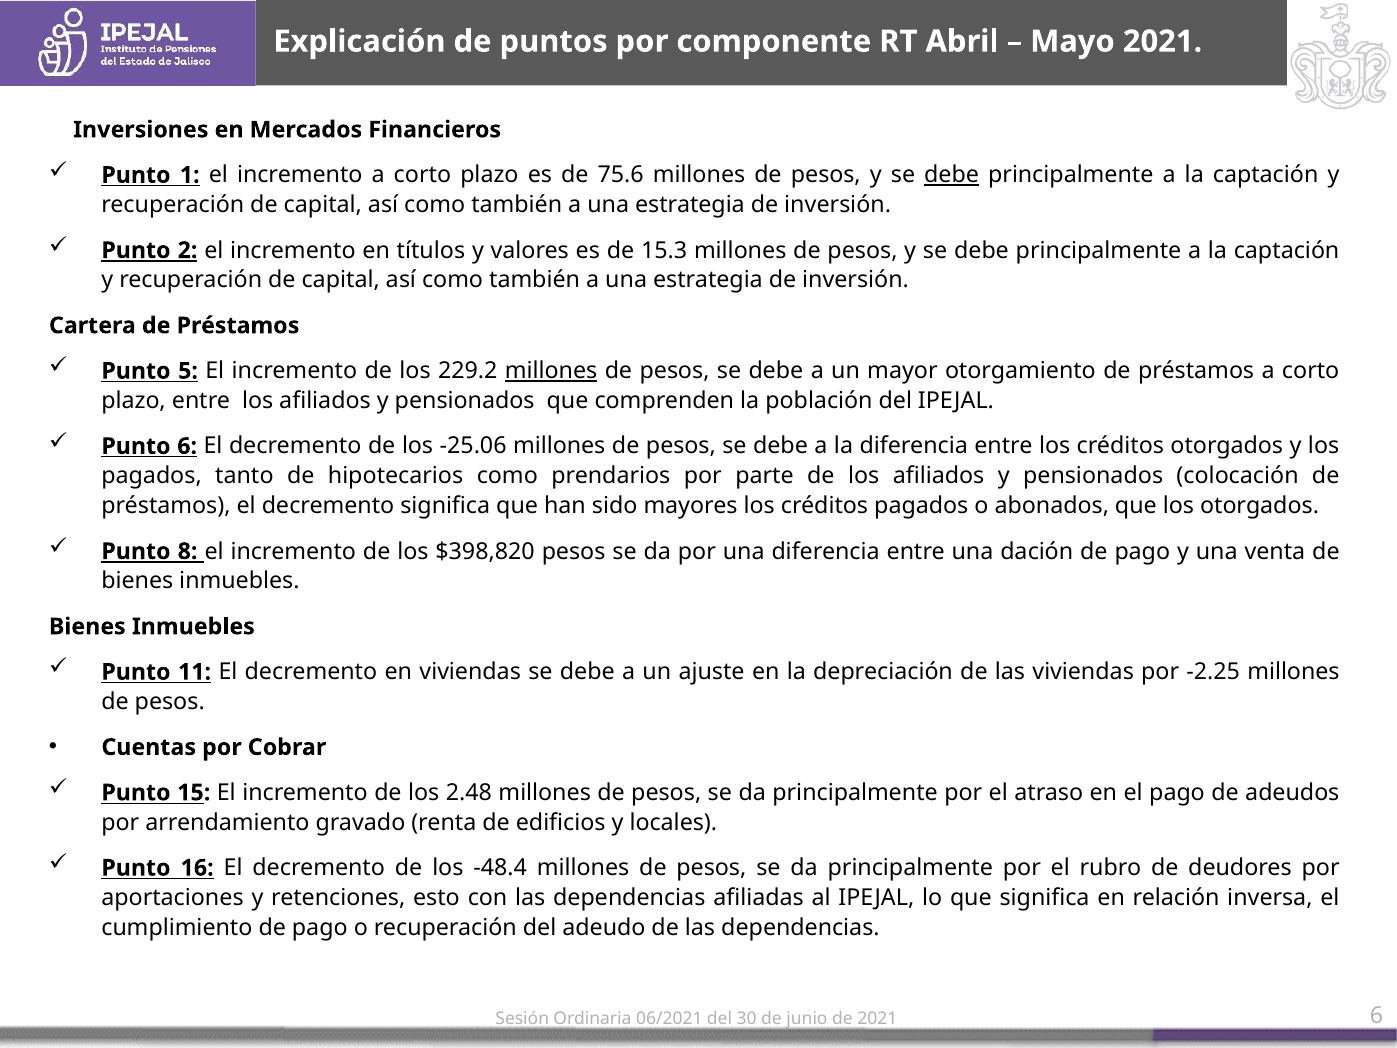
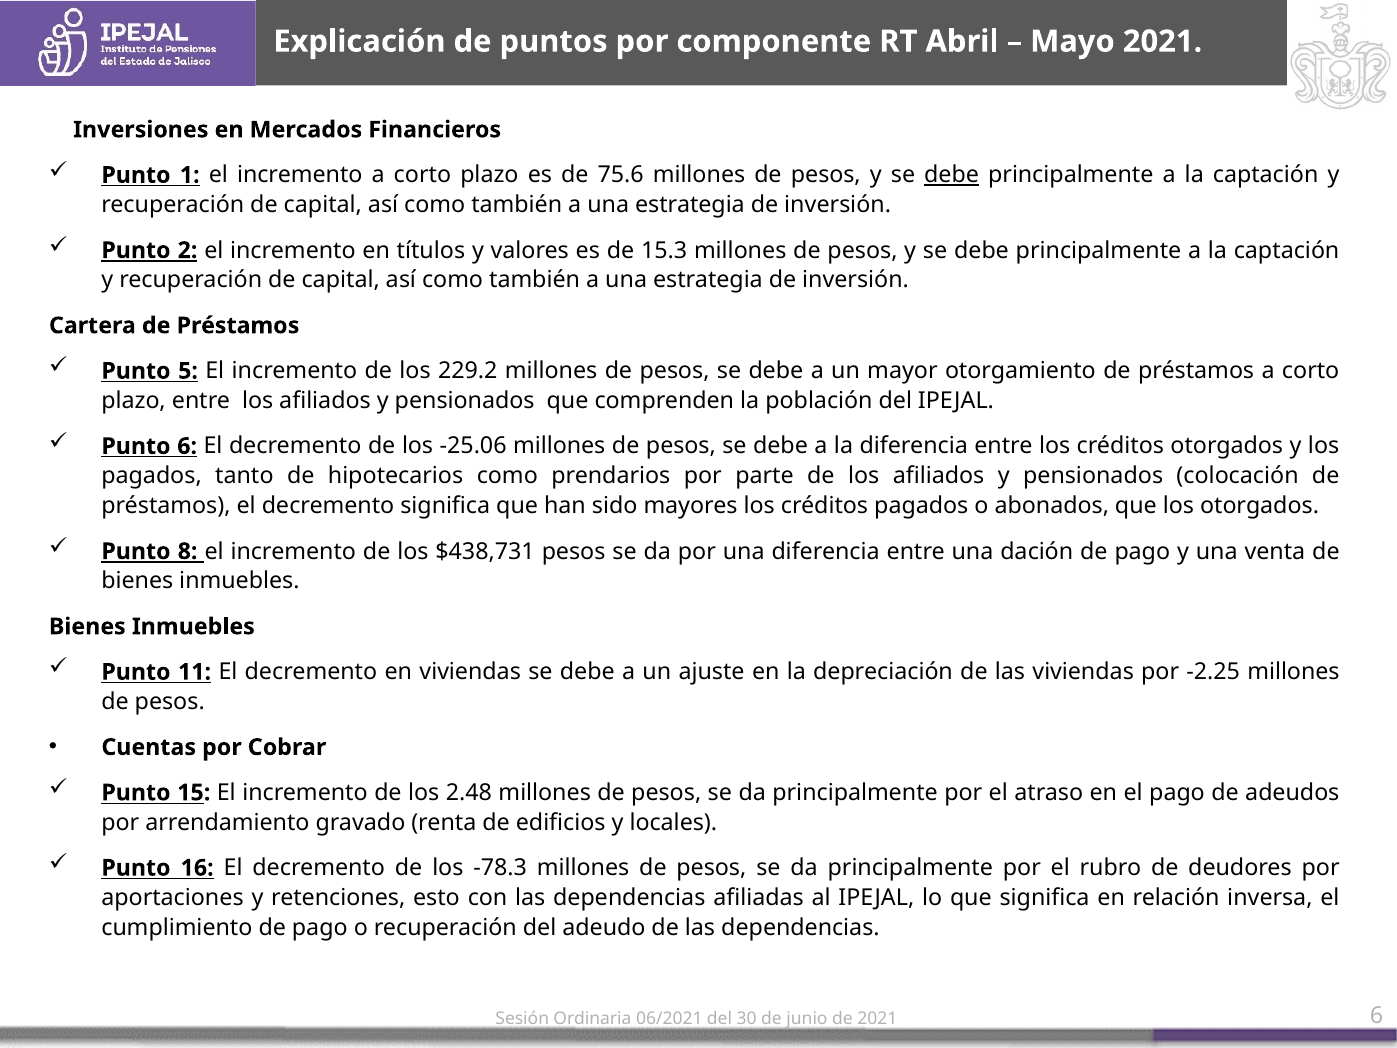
millones at (551, 371) underline: present -> none
$398,820: $398,820 -> $438,731
-48.4: -48.4 -> -78.3
